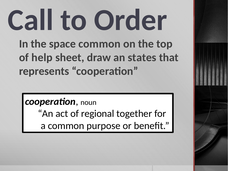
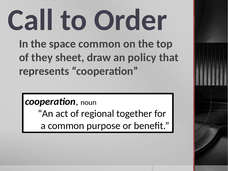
help: help -> they
states: states -> policy
